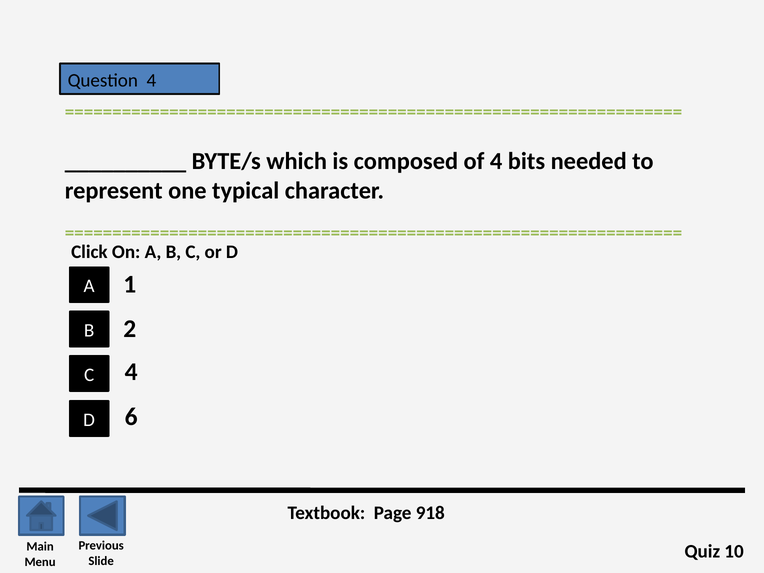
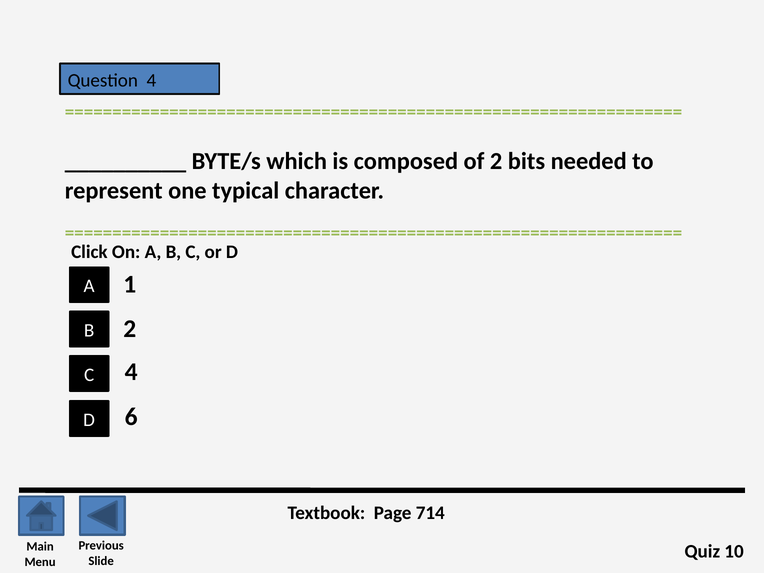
of 4: 4 -> 2
918: 918 -> 714
